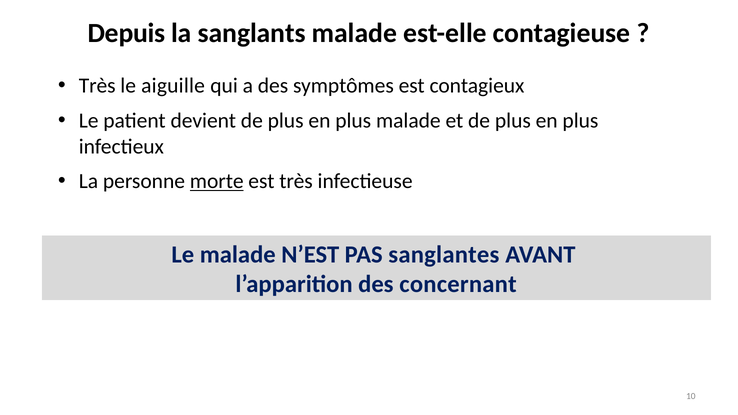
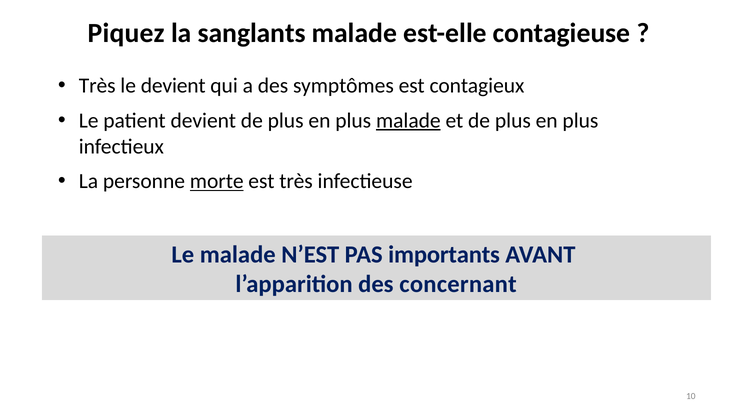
Depuis: Depuis -> Piquez
le aiguille: aiguille -> devient
malade at (408, 121) underline: none -> present
sanglantes: sanglantes -> importants
